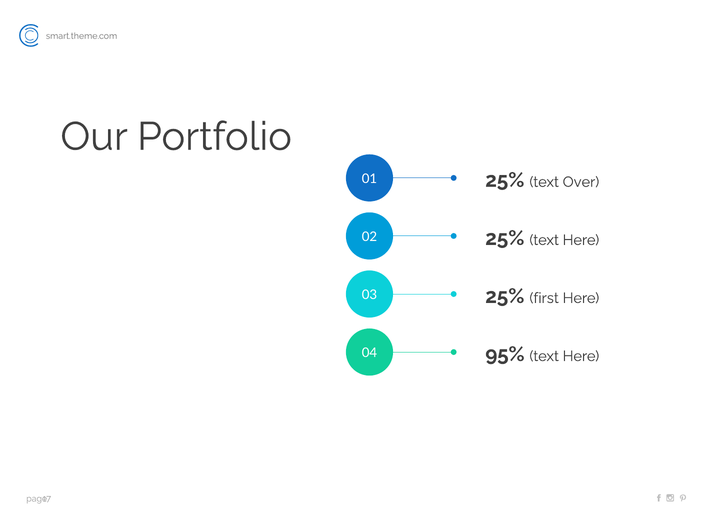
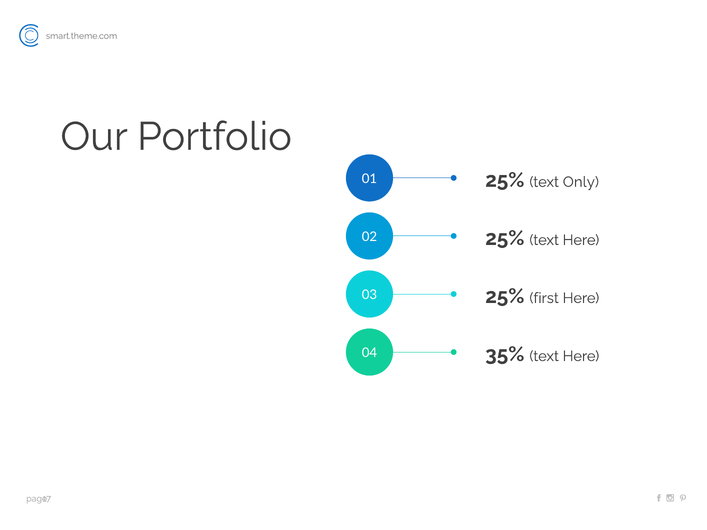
Over: Over -> Only
95%: 95% -> 35%
